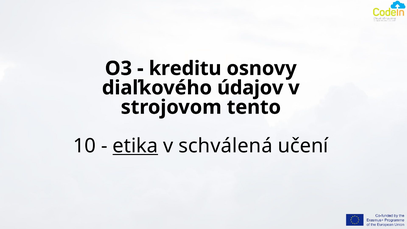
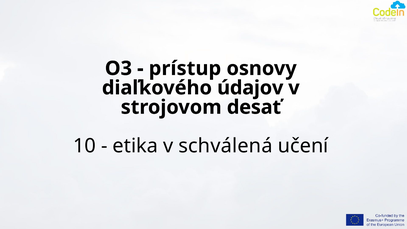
kreditu: kreditu -> prístup
tento: tento -> desať
etika underline: present -> none
